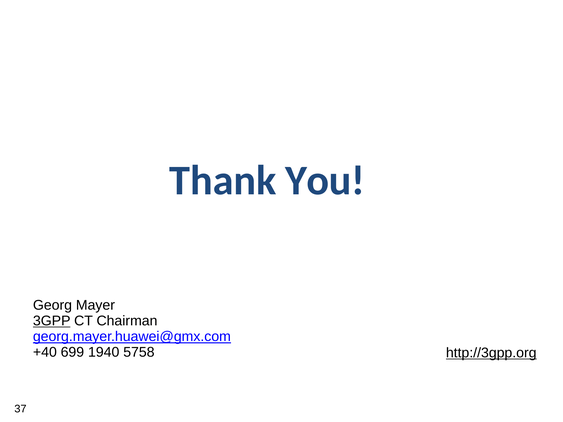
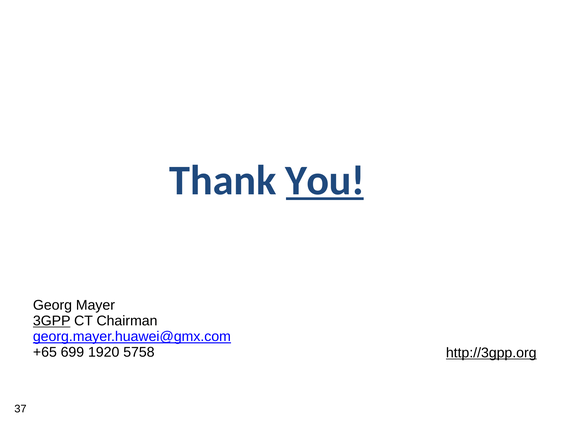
You underline: none -> present
+40: +40 -> +65
1940: 1940 -> 1920
